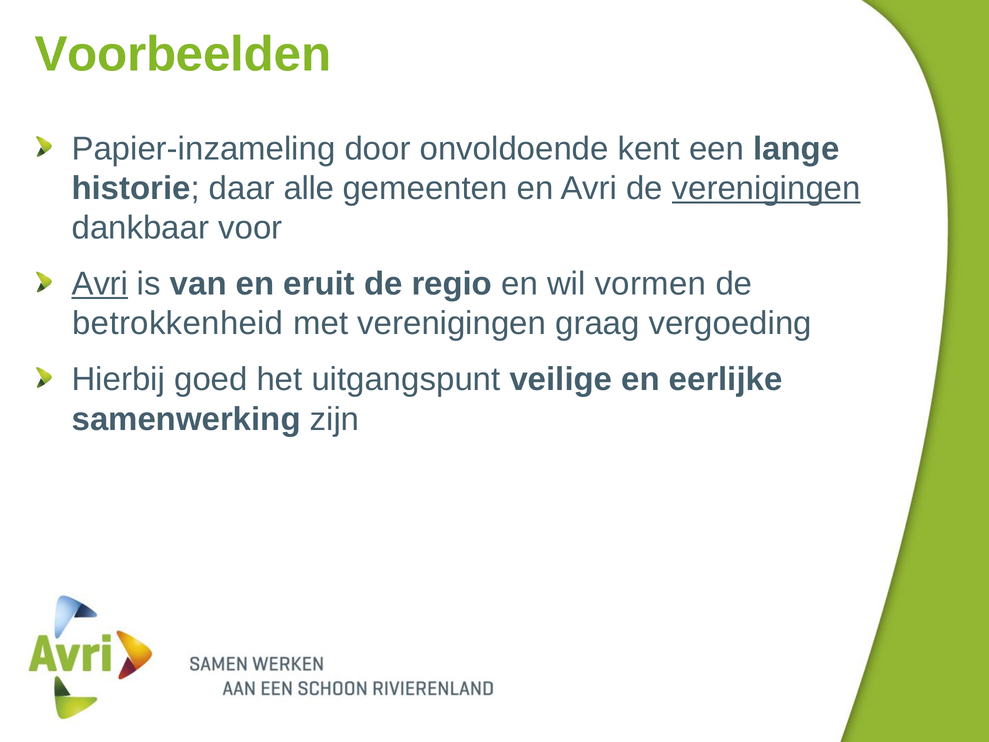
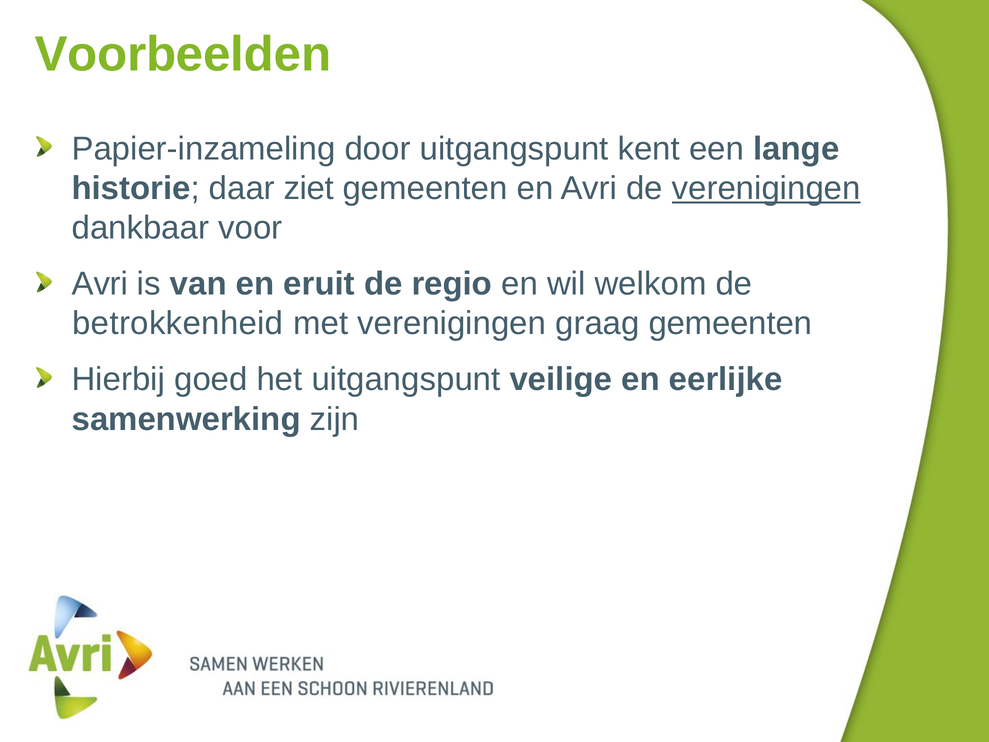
door onvoldoende: onvoldoende -> uitgangspunt
alle: alle -> ziet
Avri at (100, 284) underline: present -> none
vormen: vormen -> welkom
graag vergoeding: vergoeding -> gemeenten
